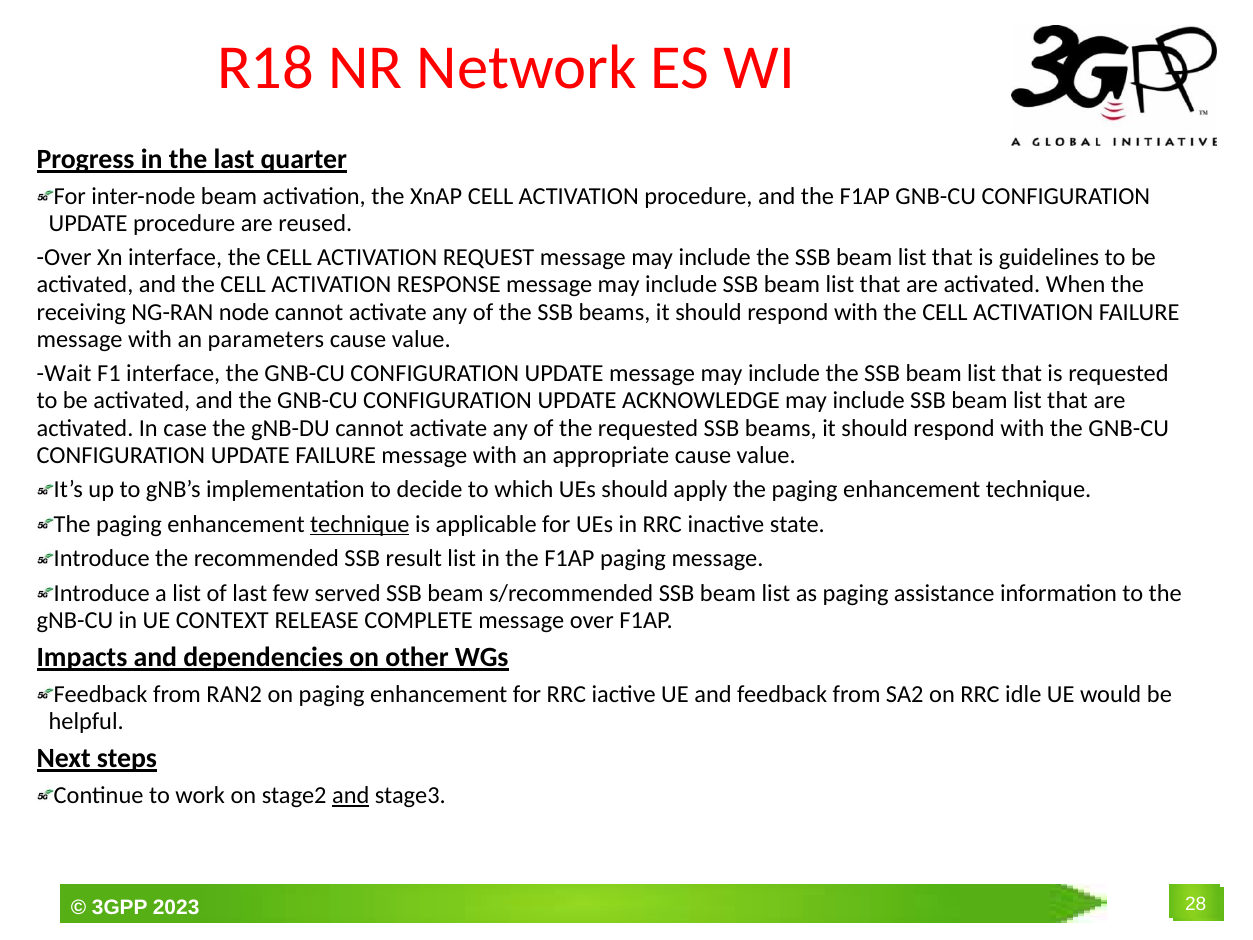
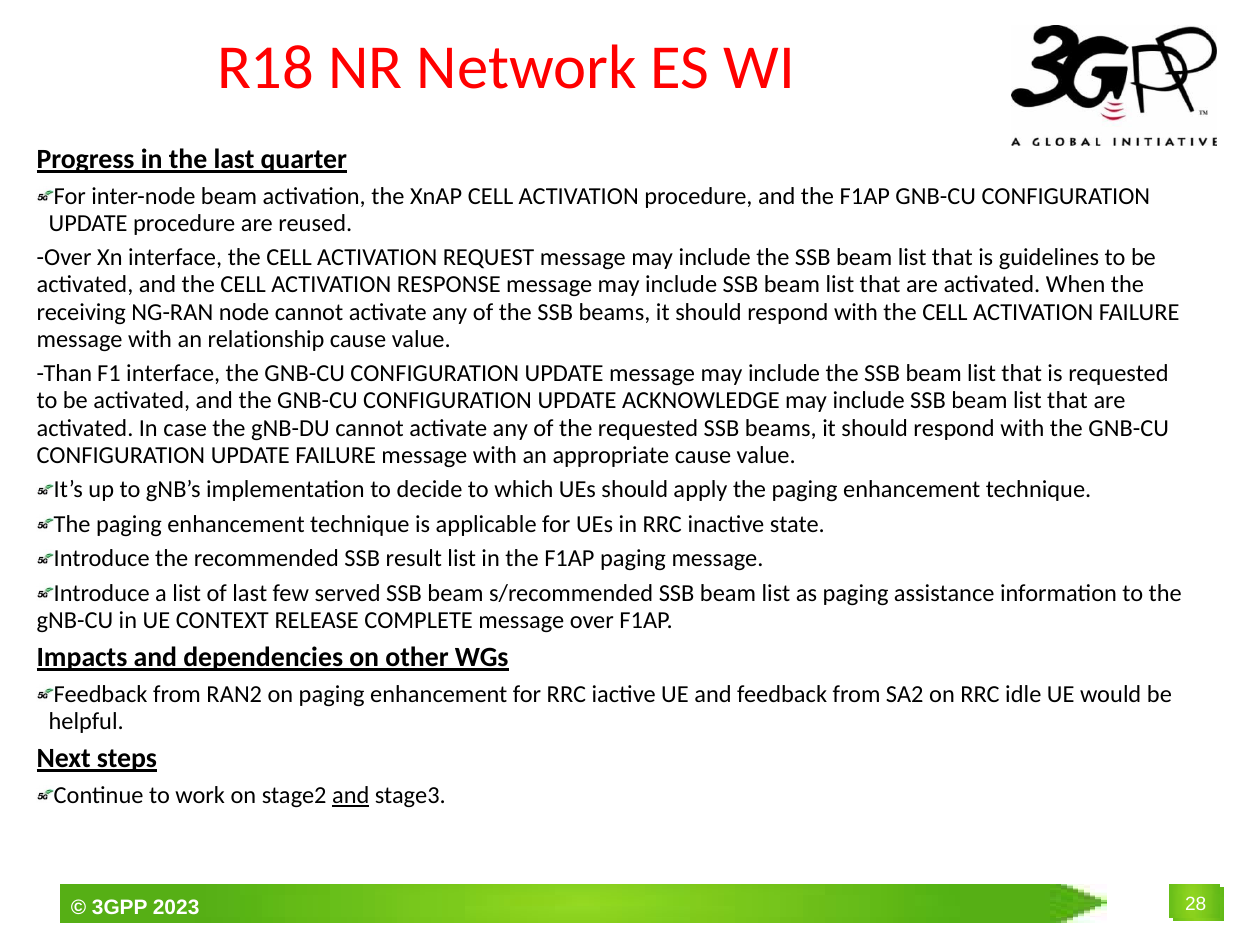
parameters: parameters -> relationship
Wait: Wait -> Than
technique at (360, 524) underline: present -> none
